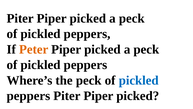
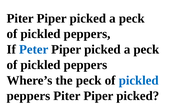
Peter colour: orange -> blue
